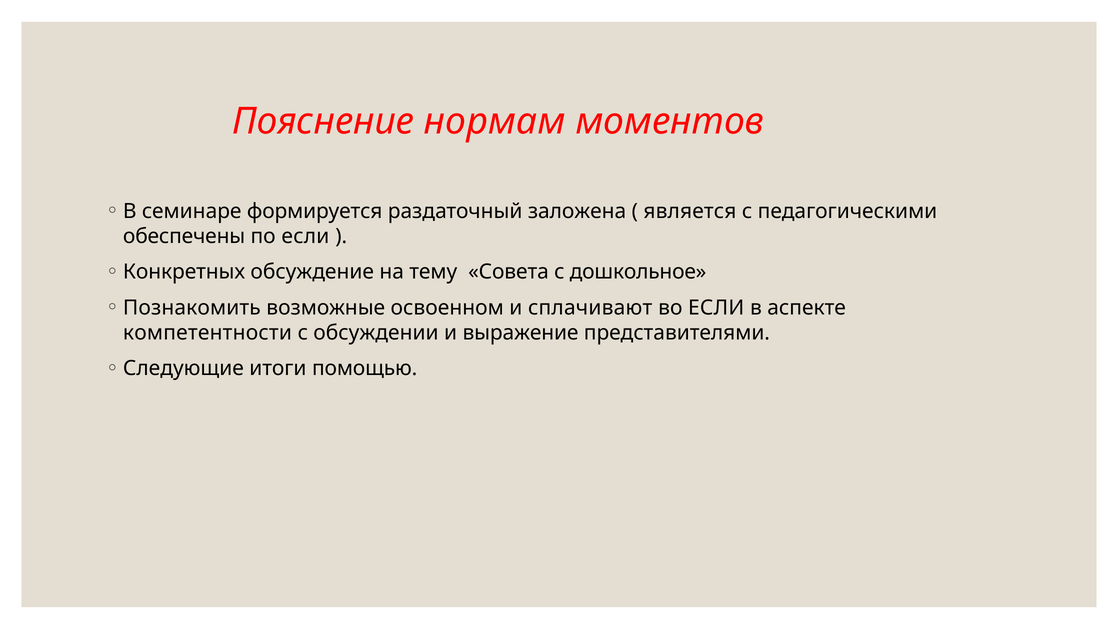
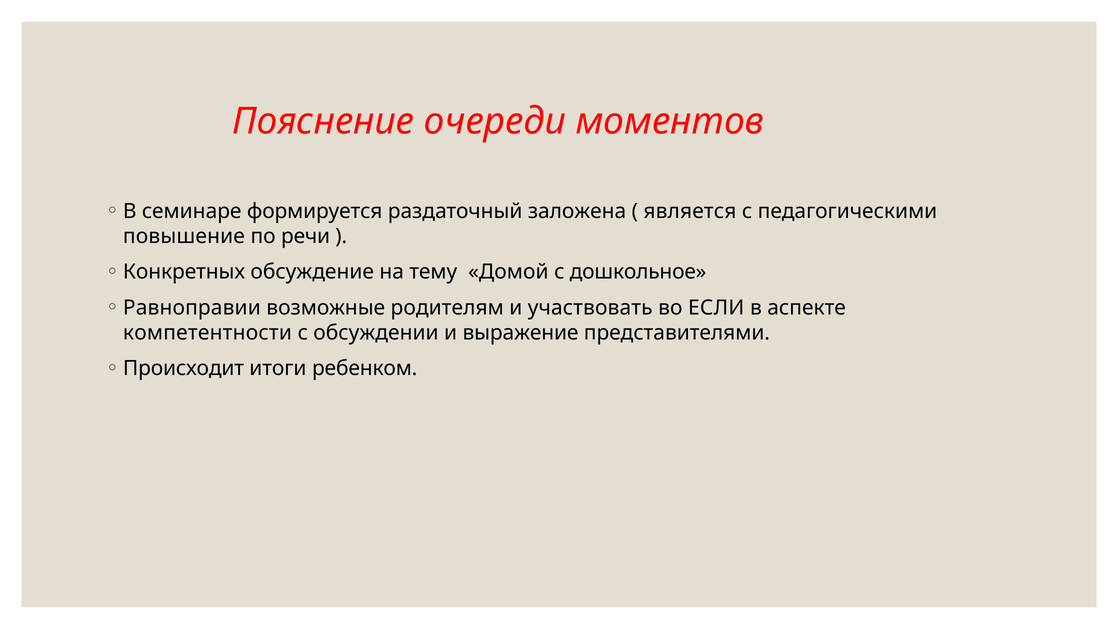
нормам: нормам -> очереди
обеспечены: обеспечены -> повышение
по если: если -> речи
Совета: Совета -> Домой
Познакомить: Познакомить -> Равноправии
освоенном: освоенном -> родителям
сплачивают: сплачивают -> участвовать
Следующие: Следующие -> Происходит
помощью: помощью -> ребенком
